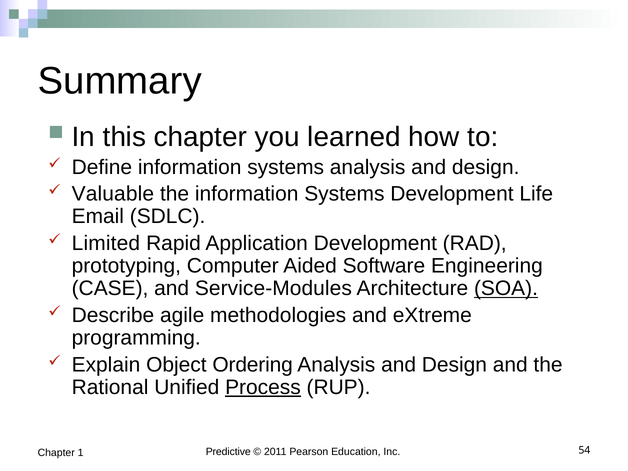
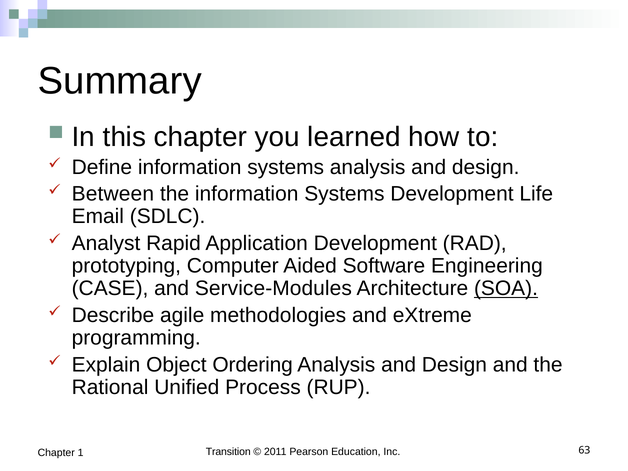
Valuable: Valuable -> Between
Limited: Limited -> Analyst
Process underline: present -> none
Predictive: Predictive -> Transition
54: 54 -> 63
